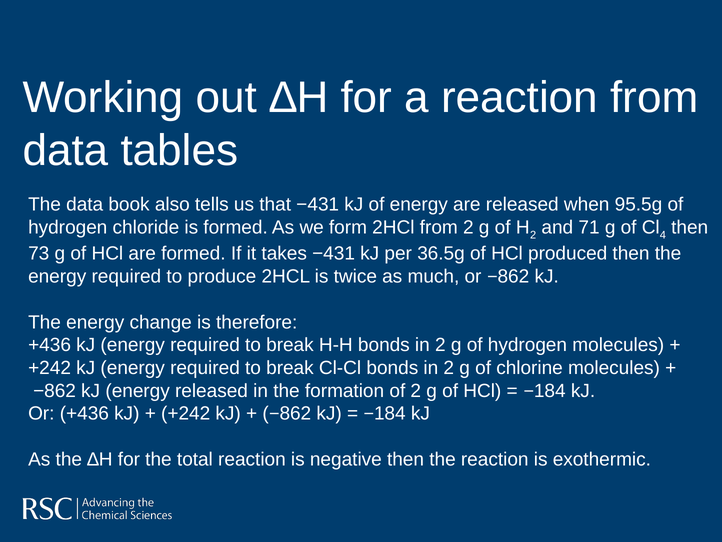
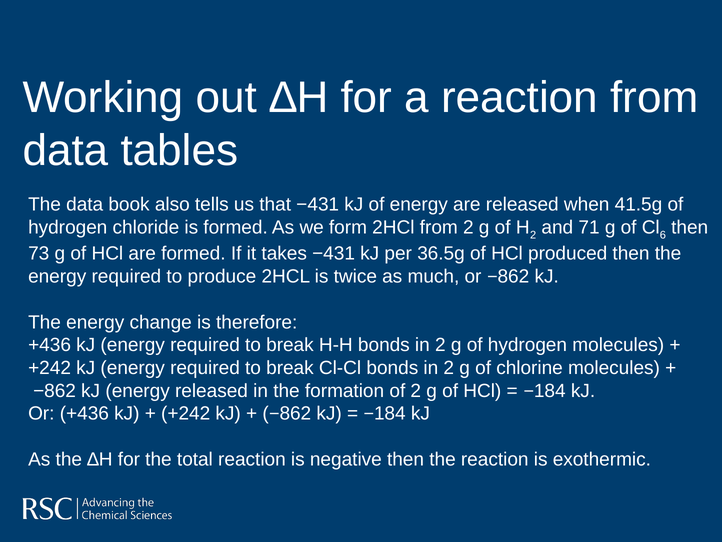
95.5g: 95.5g -> 41.5g
4: 4 -> 6
